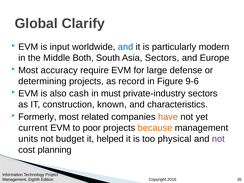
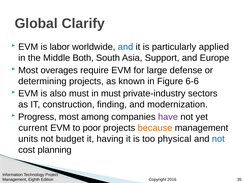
input: input -> labor
modern: modern -> applied
Asia Sectors: Sectors -> Support
accuracy: accuracy -> overages
record: record -> known
9-6: 9-6 -> 6-6
also cash: cash -> must
known: known -> finding
characteristics: characteristics -> modernization
Formerly: Formerly -> Progress
related: related -> among
have colour: orange -> purple
helped: helped -> having
not at (218, 139) colour: purple -> blue
